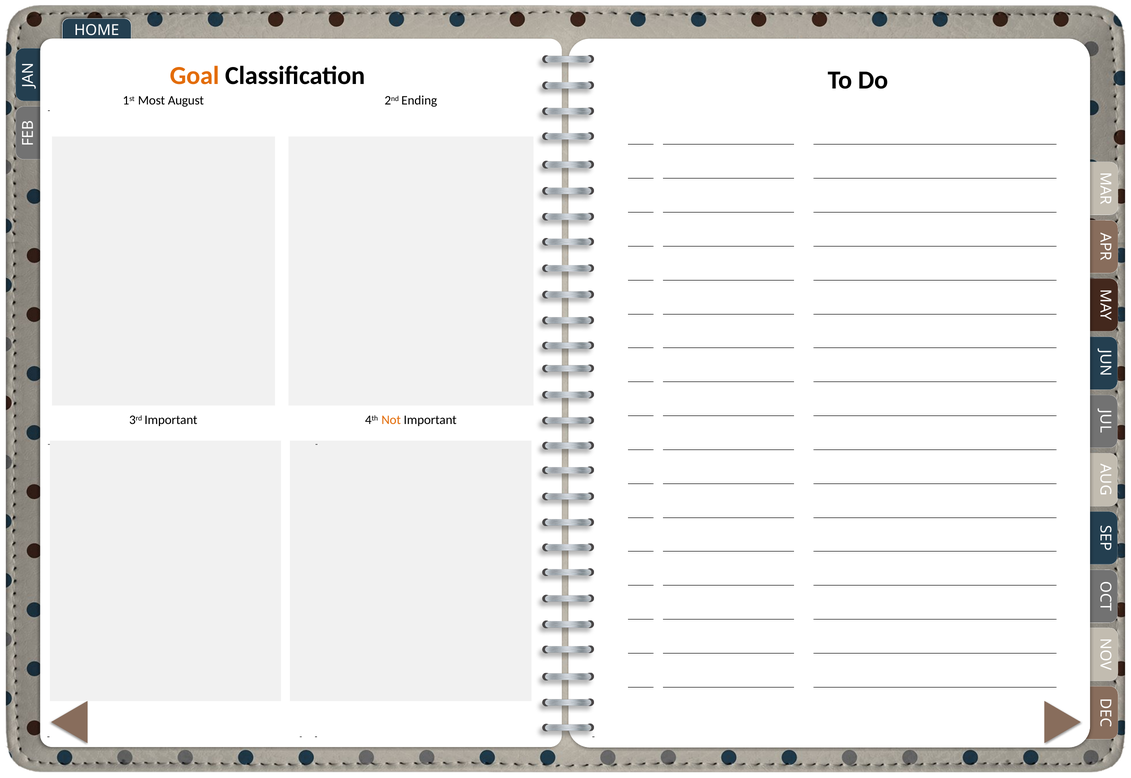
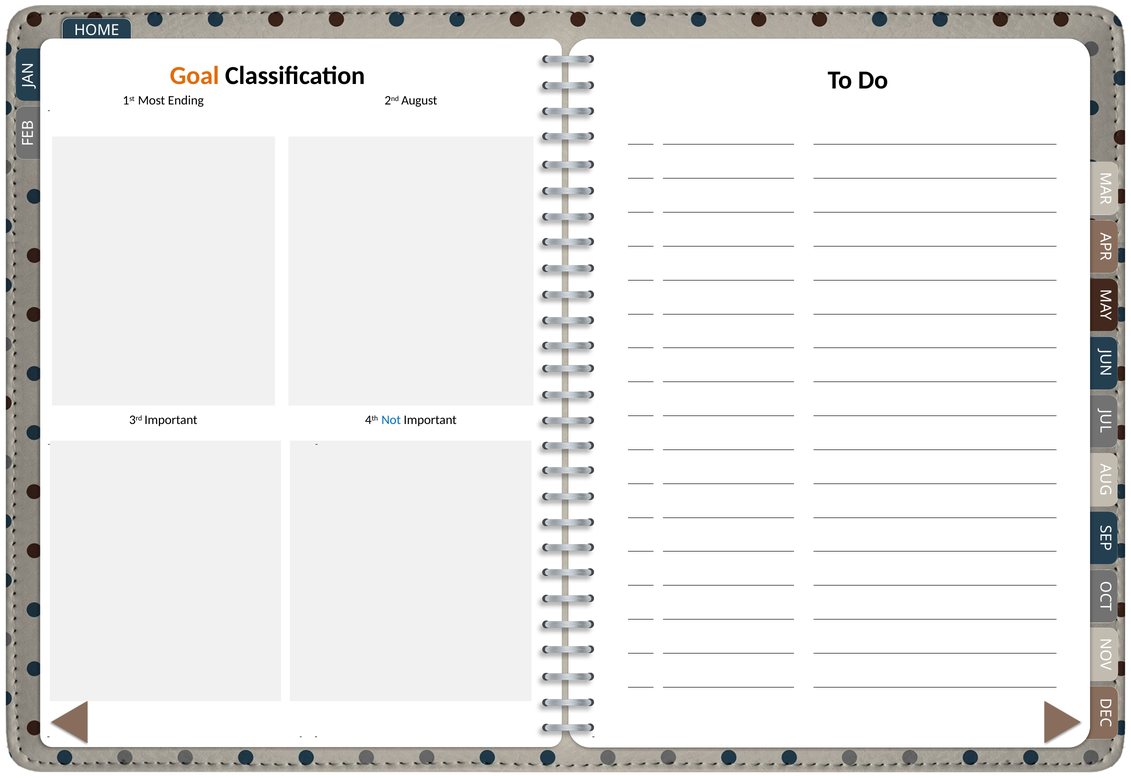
August: August -> Ending
Ending: Ending -> August
Not colour: orange -> blue
